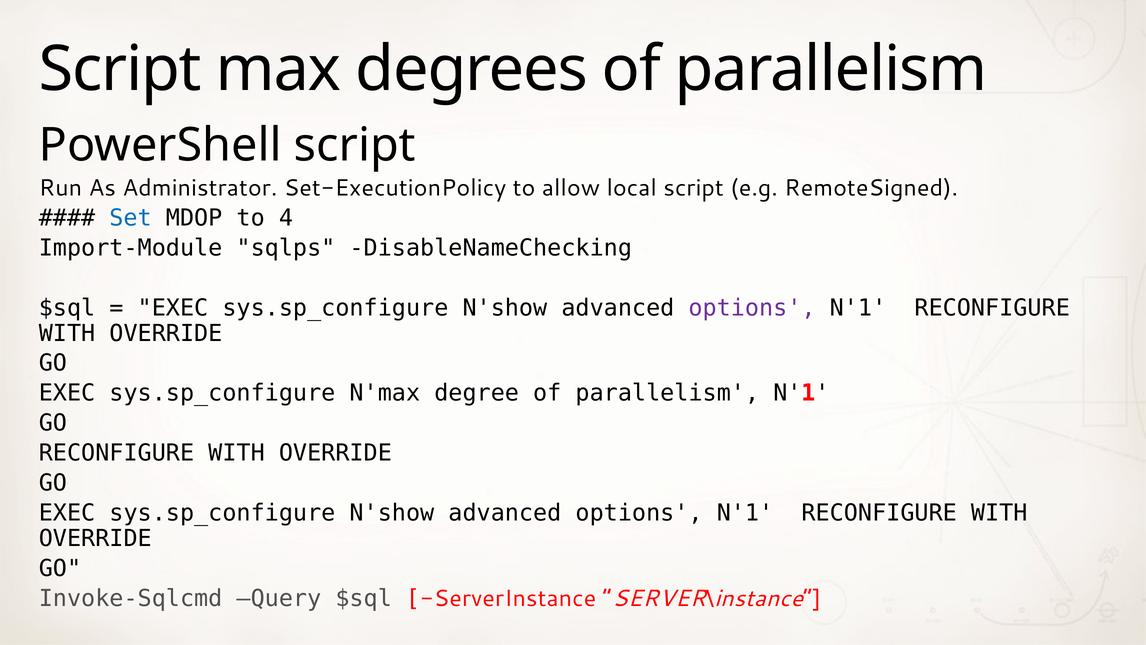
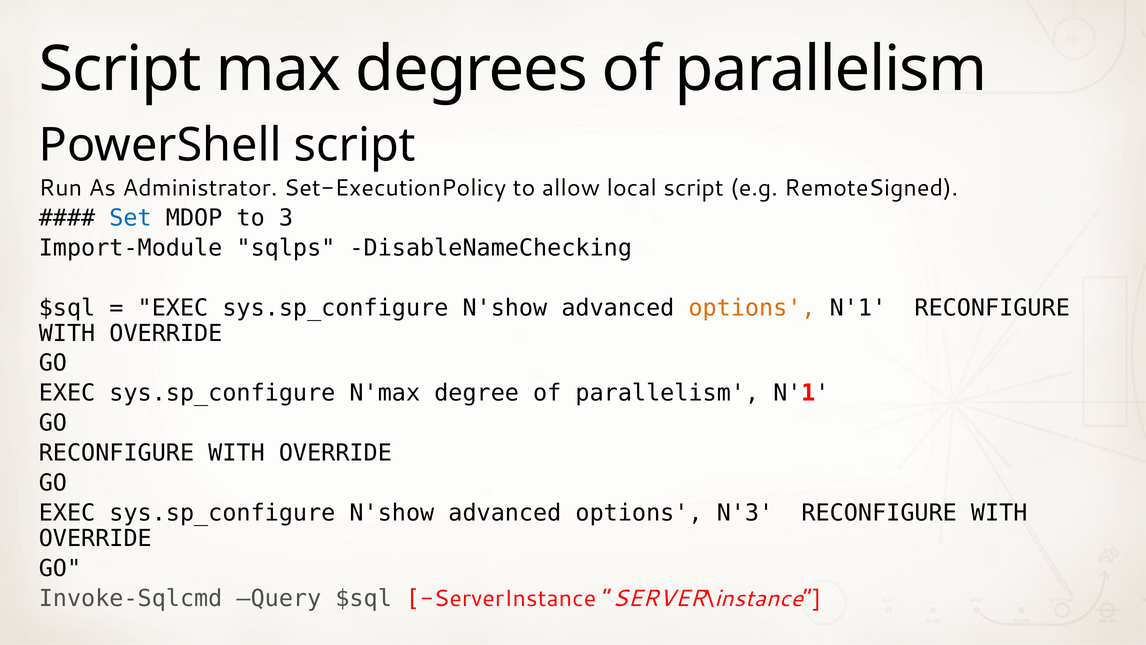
4: 4 -> 3
options at (752, 308) colour: purple -> orange
N'1 at (745, 513): N'1 -> N'3
